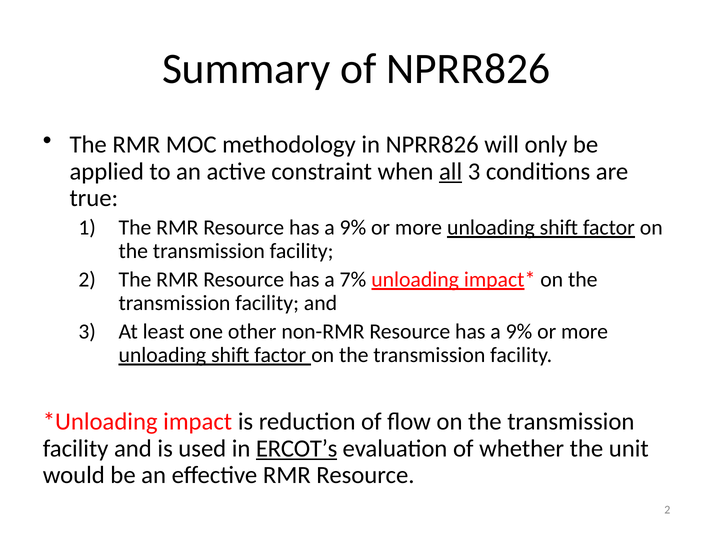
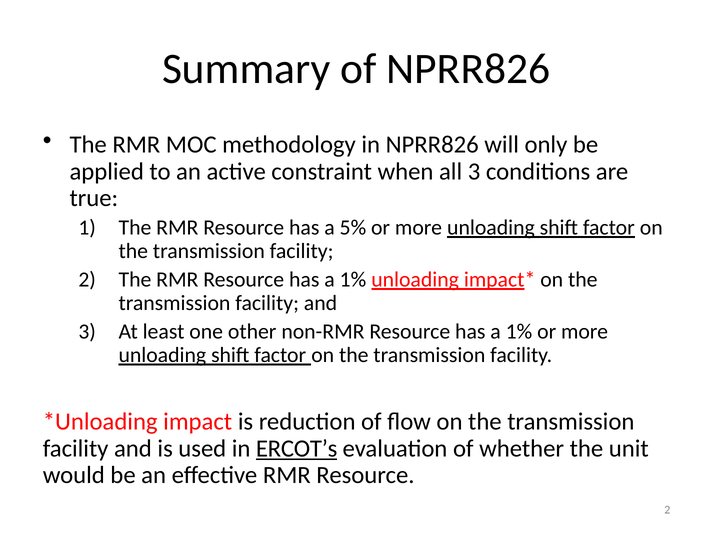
all underline: present -> none
9% at (353, 228): 9% -> 5%
7% at (353, 280): 7% -> 1%
9% at (519, 332): 9% -> 1%
